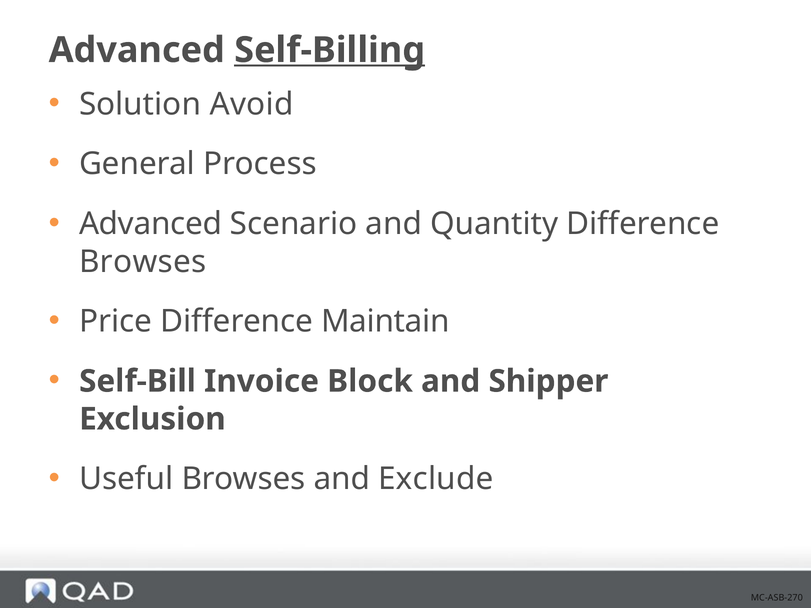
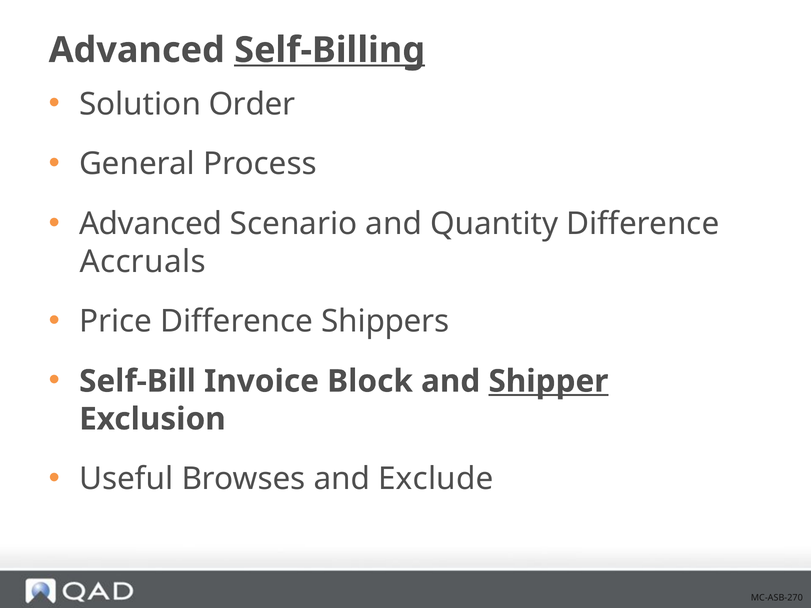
Avoid: Avoid -> Order
Browses at (143, 262): Browses -> Accruals
Maintain: Maintain -> Shippers
Shipper underline: none -> present
